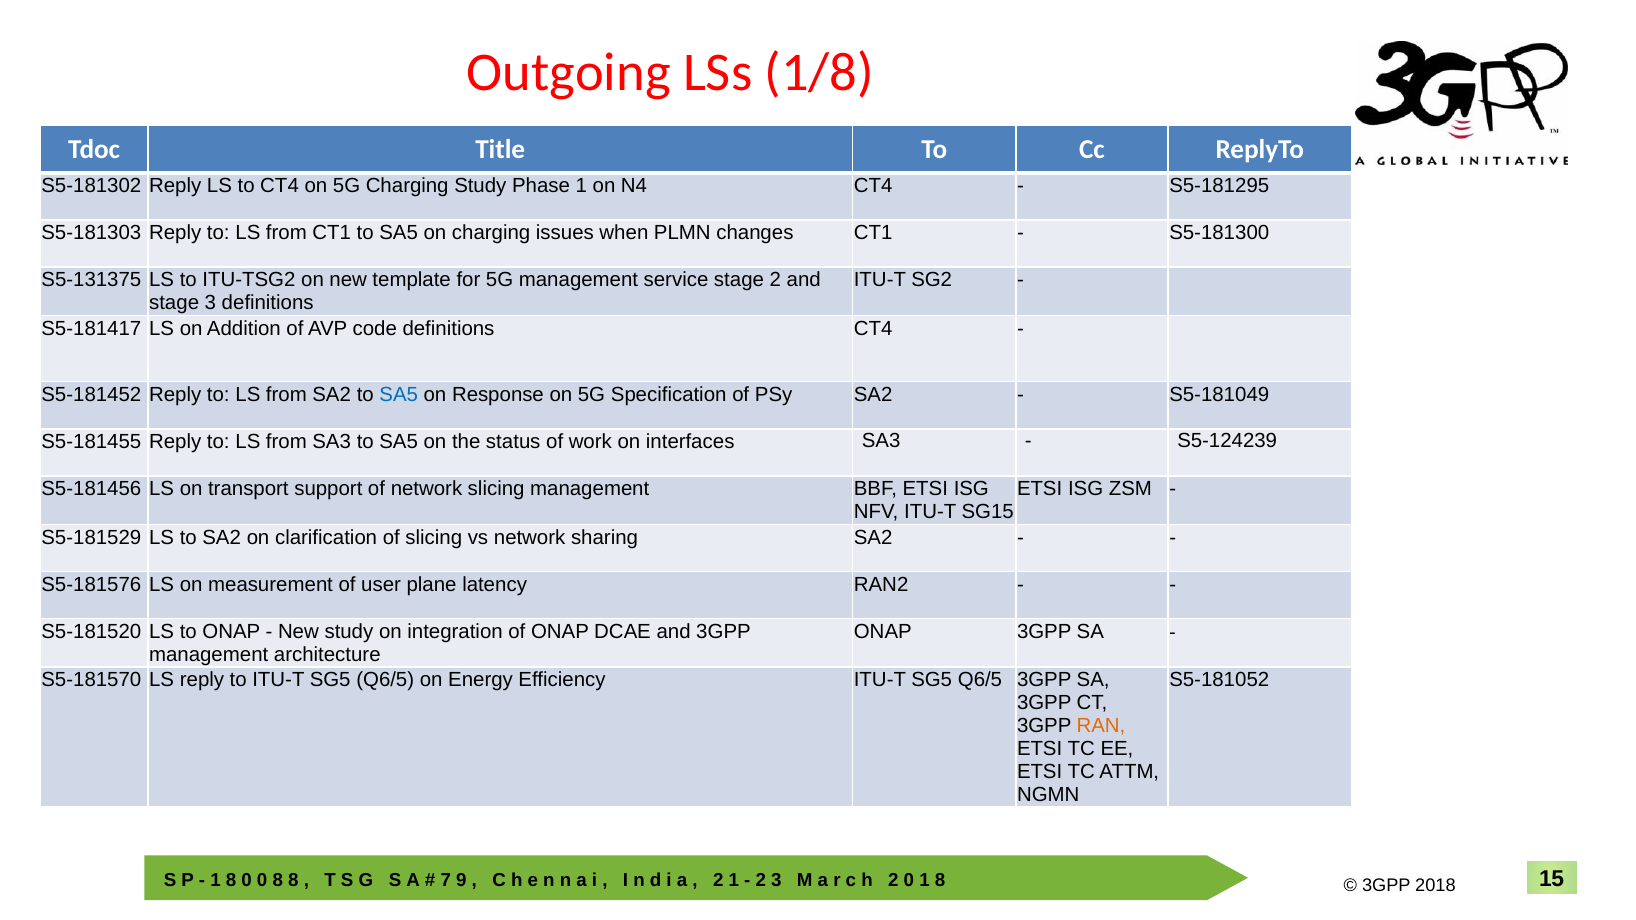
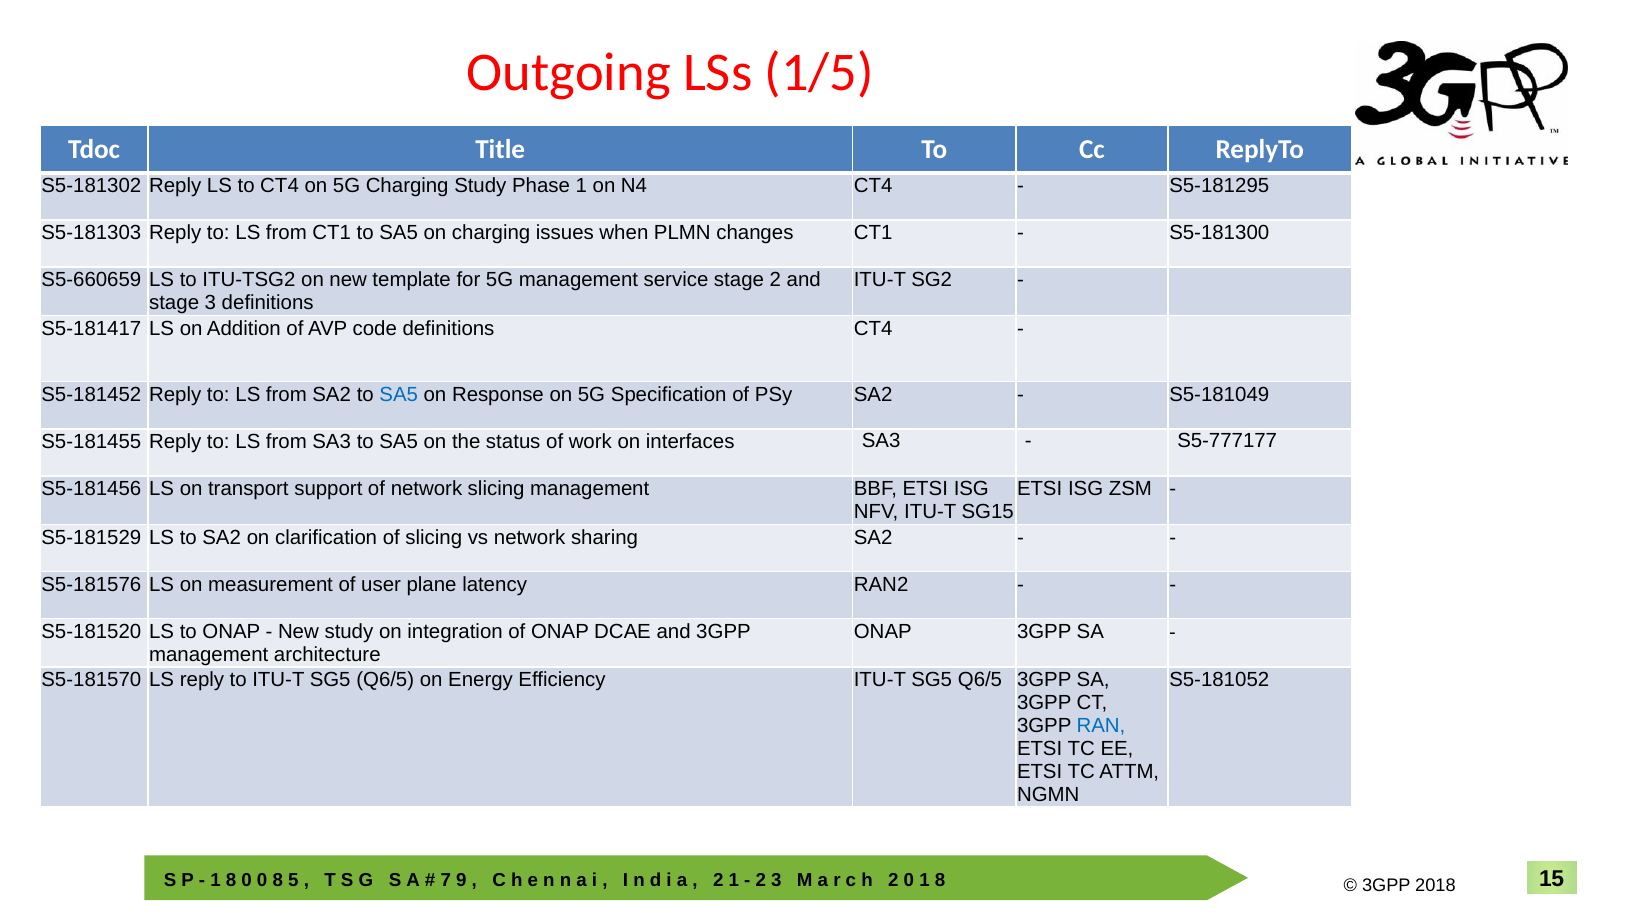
1/8: 1/8 -> 1/5
S5-131375: S5-131375 -> S5-660659
S5-124239: S5-124239 -> S5-777177
RAN colour: orange -> blue
8 at (293, 880): 8 -> 5
